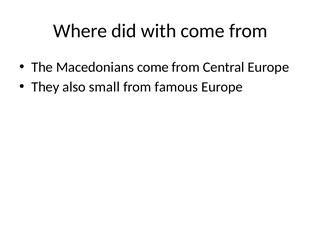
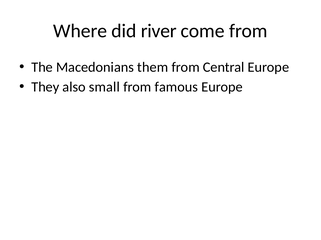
with: with -> river
Macedonians come: come -> them
